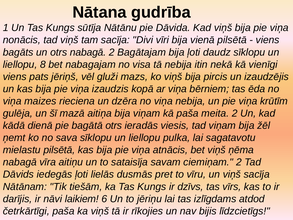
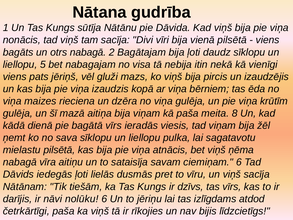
8: 8 -> 5
viņa nebija: nebija -> gulēja
meita 2: 2 -> 8
bagātā otrs: otrs -> vīrs
ciemiņam 2: 2 -> 6
laikiem: laikiem -> nolūku
